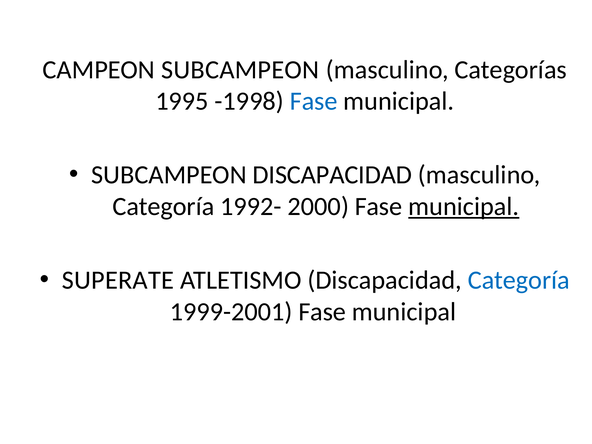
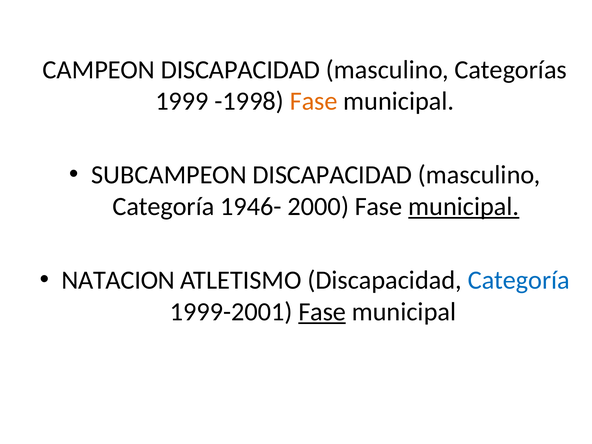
CAMPEON SUBCAMPEON: SUBCAMPEON -> DISCAPACIDAD
1995: 1995 -> 1999
Fase at (314, 101) colour: blue -> orange
1992-: 1992- -> 1946-
SUPERATE: SUPERATE -> NATACION
Fase at (322, 312) underline: none -> present
